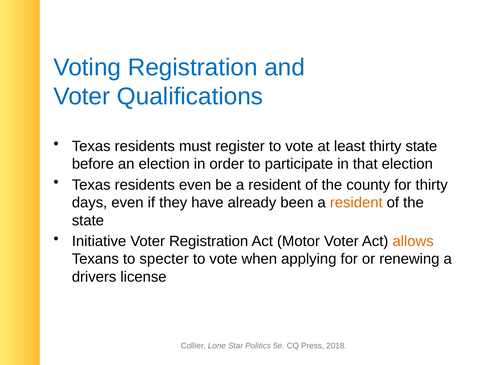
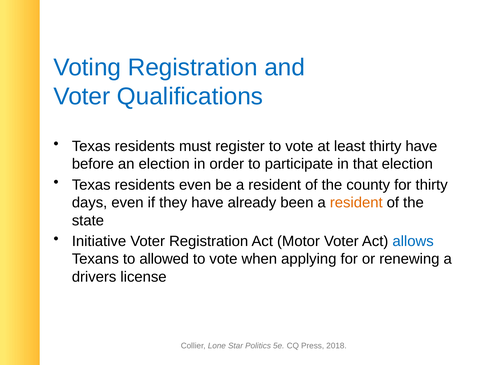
thirty state: state -> have
allows colour: orange -> blue
specter: specter -> allowed
